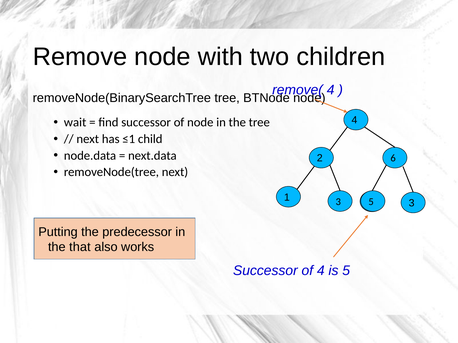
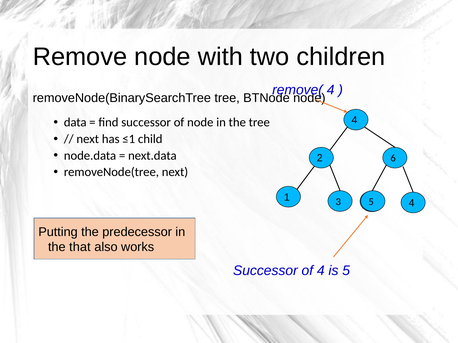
wait: wait -> data
3 at (412, 203): 3 -> 4
